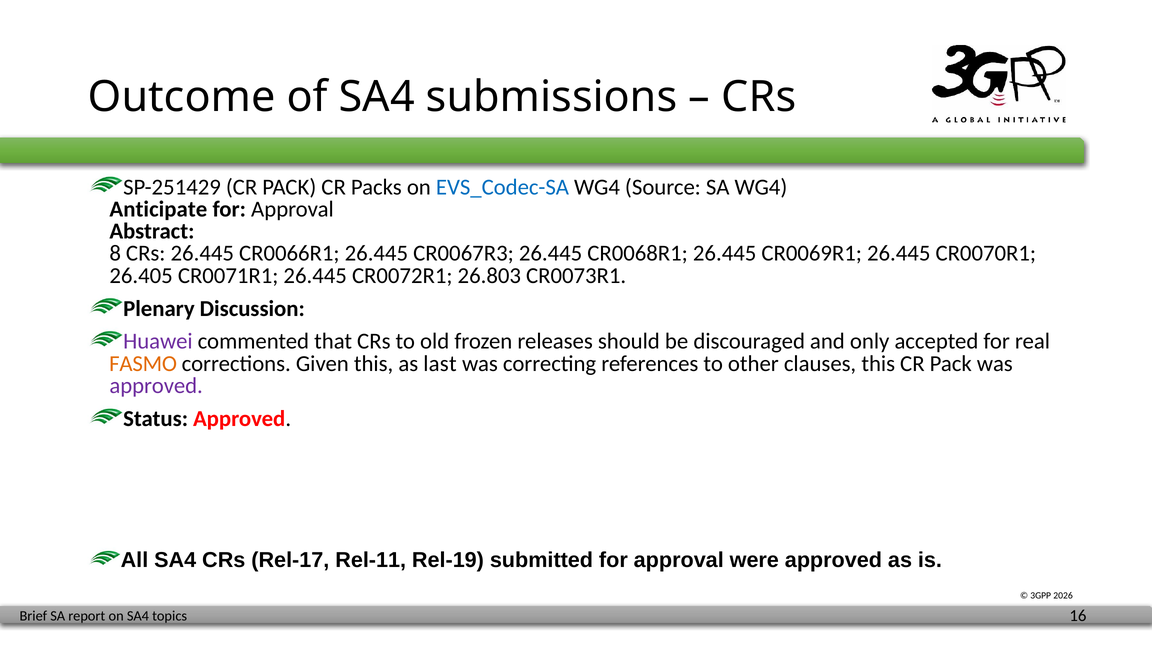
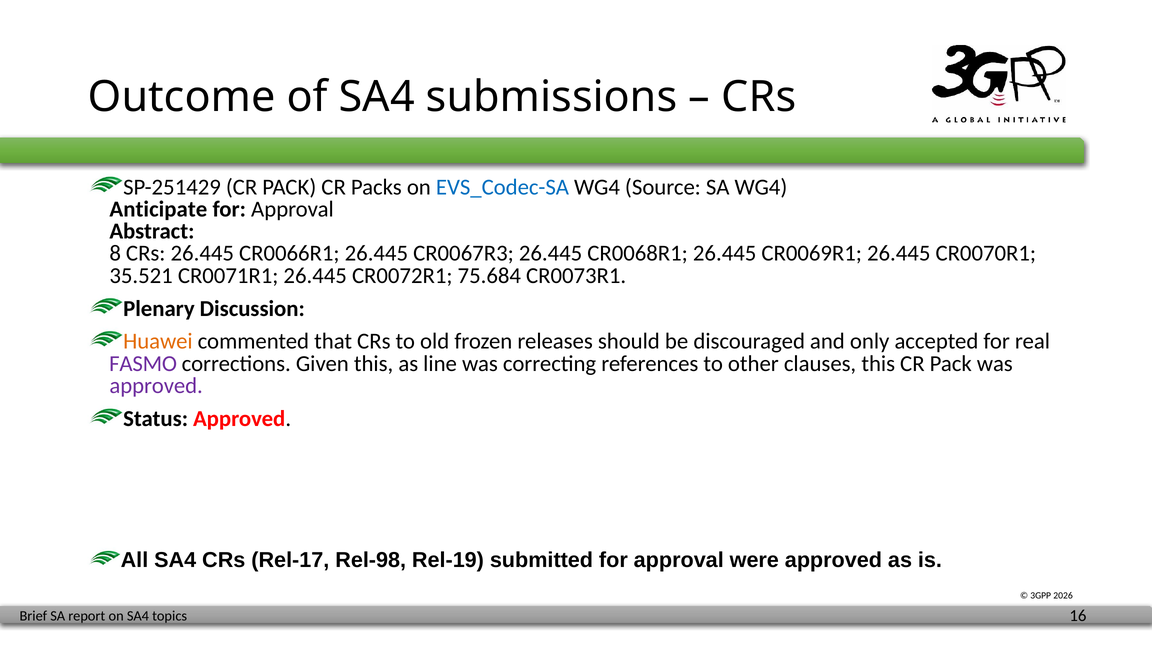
26.405: 26.405 -> 35.521
26.803: 26.803 -> 75.684
Huawei colour: purple -> orange
FASMO colour: orange -> purple
last: last -> line
Rel-11: Rel-11 -> Rel-98
